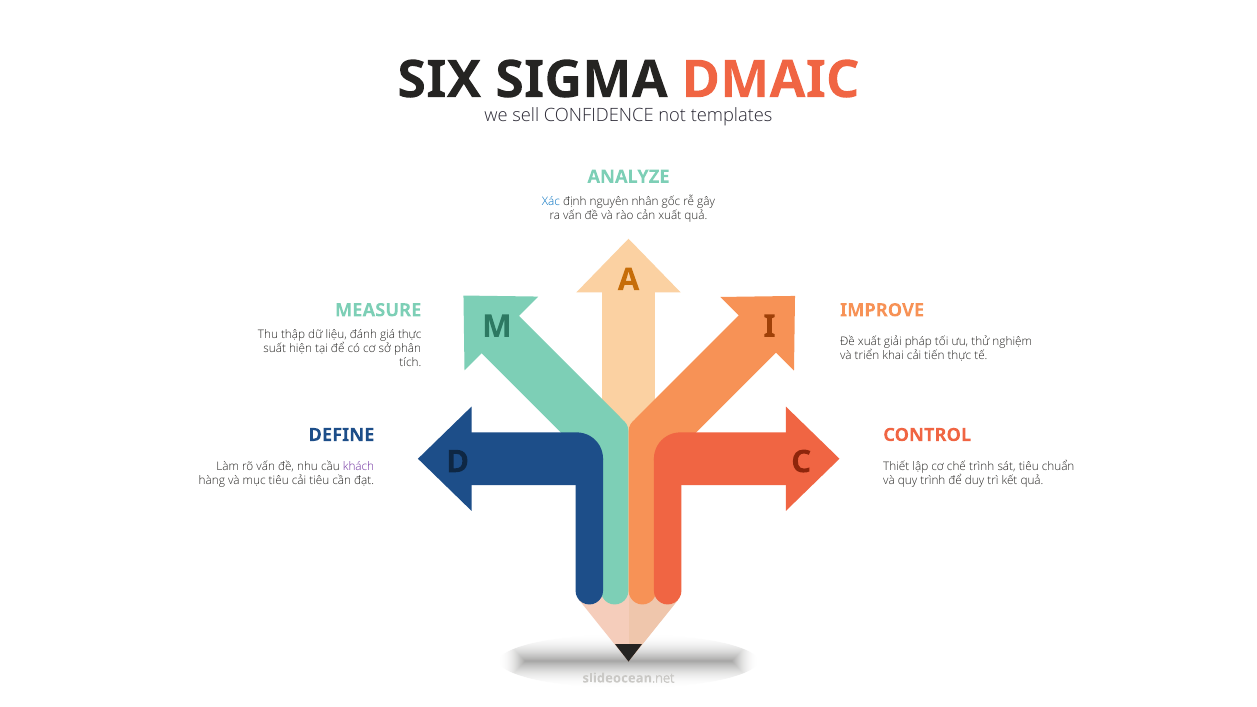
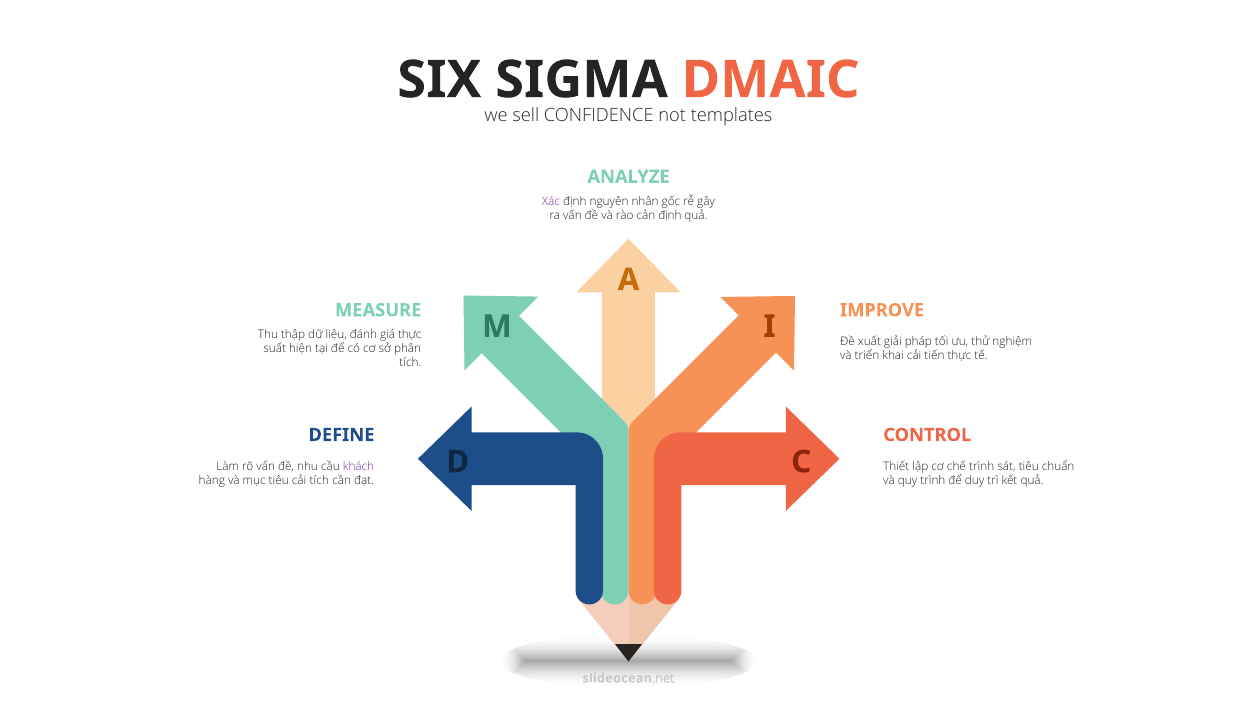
Xác colour: blue -> purple
cản xuất: xuất -> định
cải tiêu: tiêu -> tích
